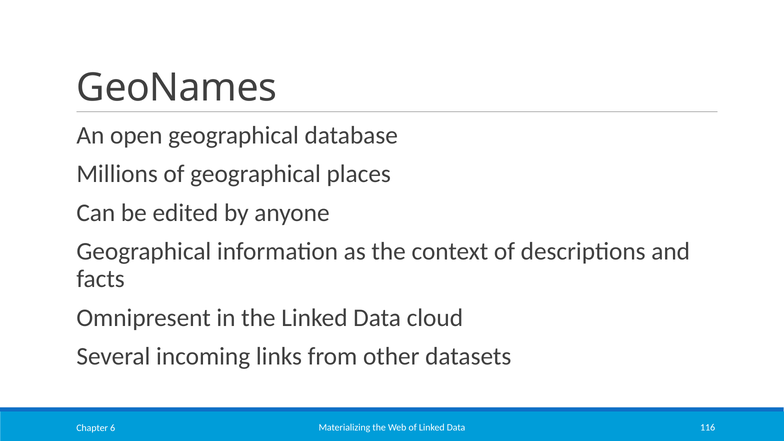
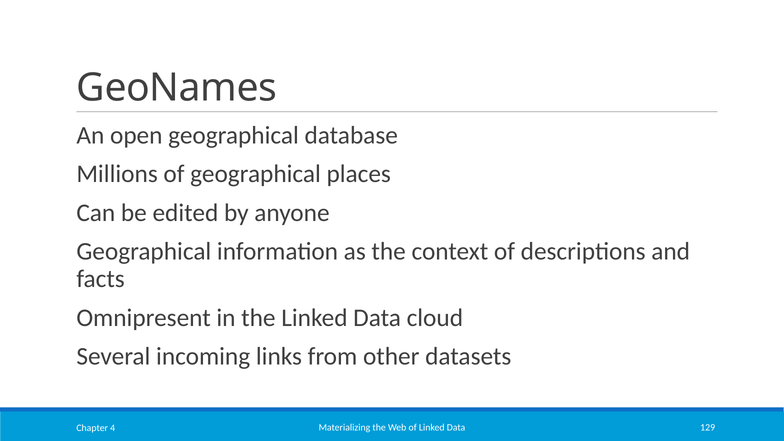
116: 116 -> 129
6: 6 -> 4
